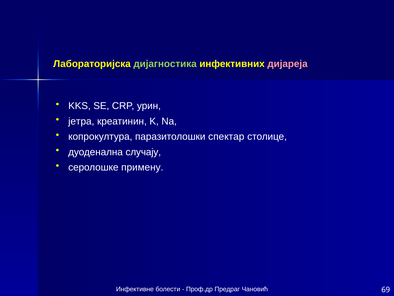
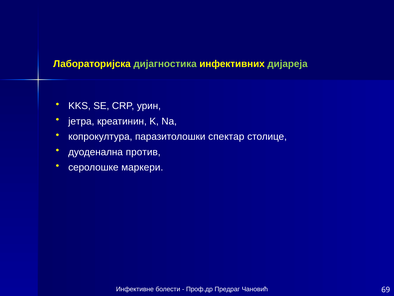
дијареја colour: pink -> light green
случају: случају -> против
примену: примену -> маркери
